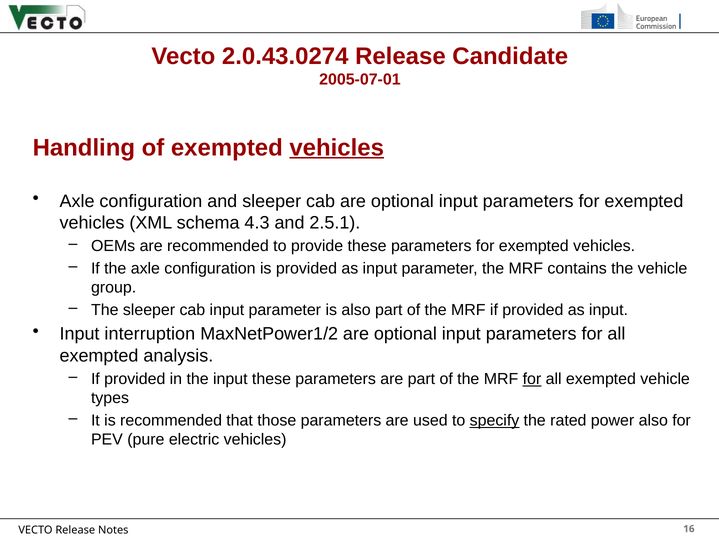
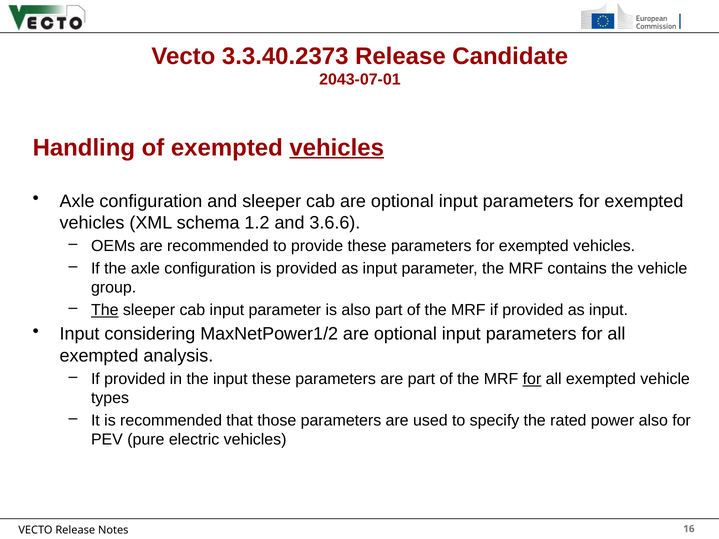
2.0.43.0274: 2.0.43.0274 -> 3.3.40.2373
2005-07-01: 2005-07-01 -> 2043-07-01
4.3: 4.3 -> 1.2
2.5.1: 2.5.1 -> 3.6.6
The at (105, 310) underline: none -> present
interruption: interruption -> considering
specify underline: present -> none
